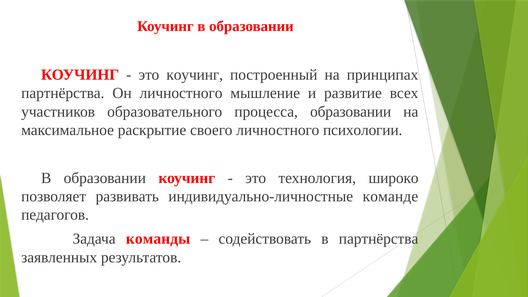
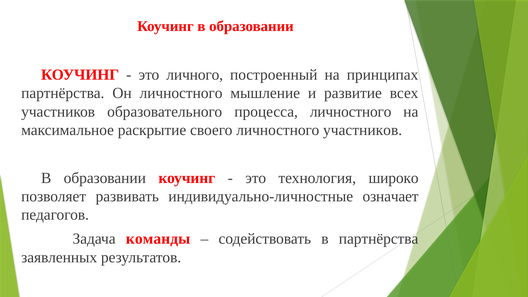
это коучинг: коучинг -> личного
процесса образовании: образовании -> личностного
личностного психологии: психологии -> участников
команде: команде -> означает
